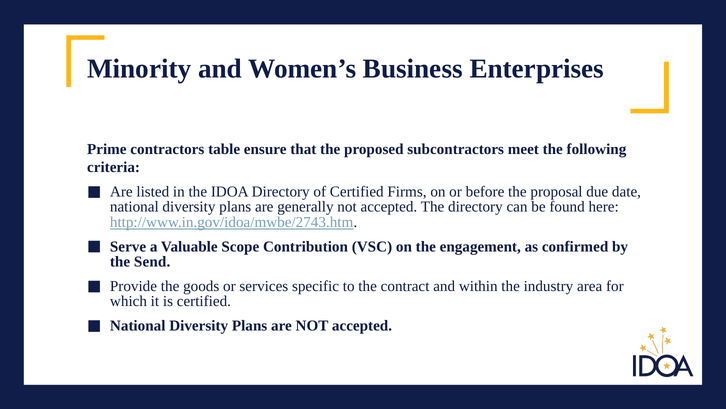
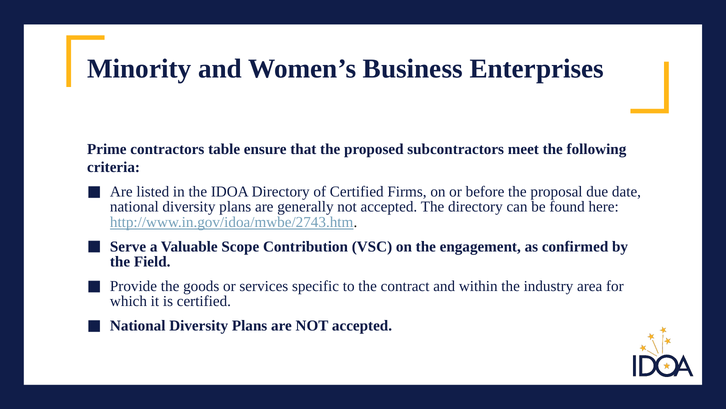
Send: Send -> Field
